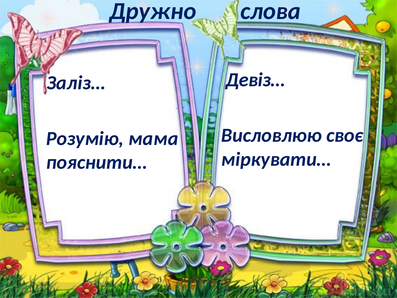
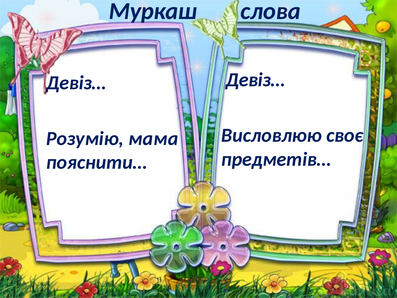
Дружно: Дружно -> Муркаш
Заліз… at (76, 83): Заліз… -> Девіз…
міркувати…: міркувати… -> предметів…
